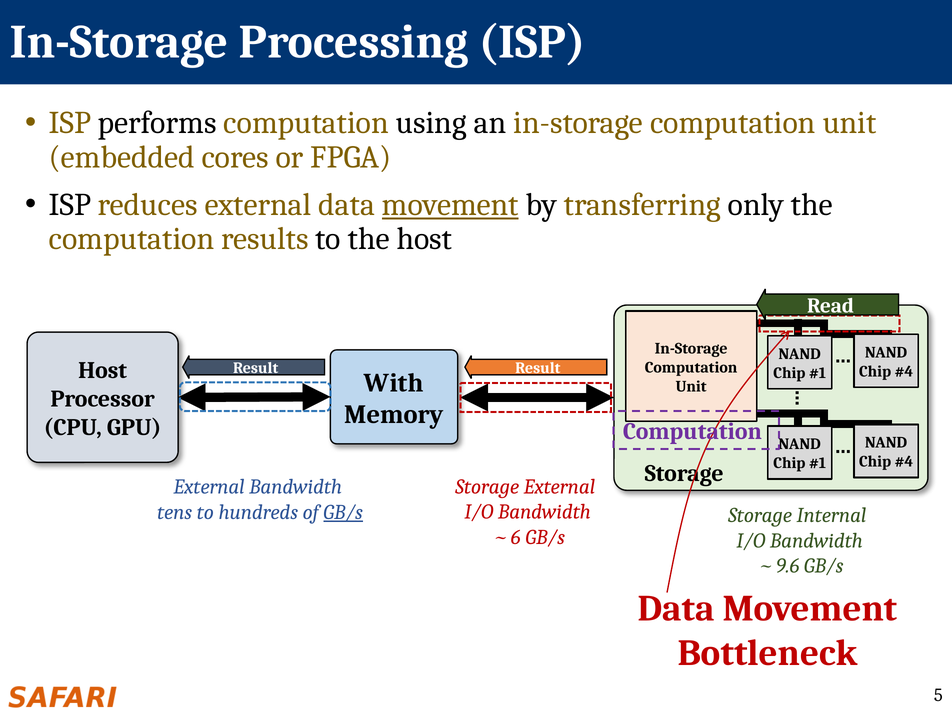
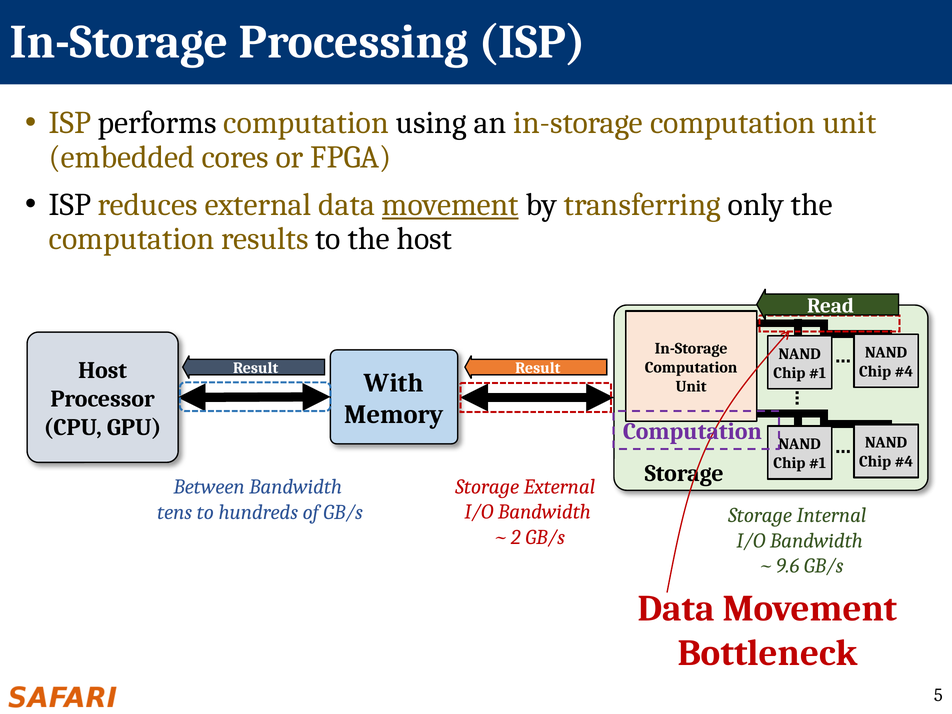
External at (209, 487): External -> Between
GB/s at (343, 512) underline: present -> none
6: 6 -> 2
